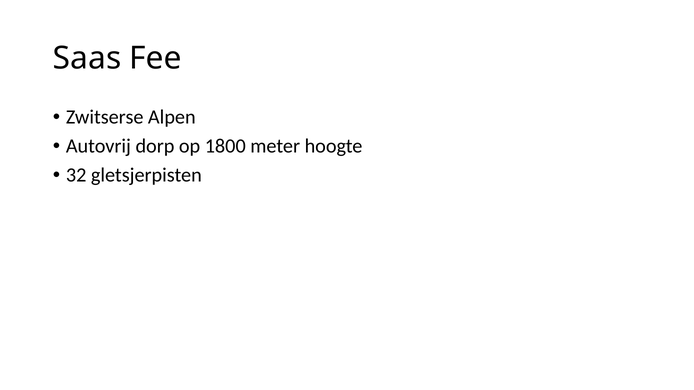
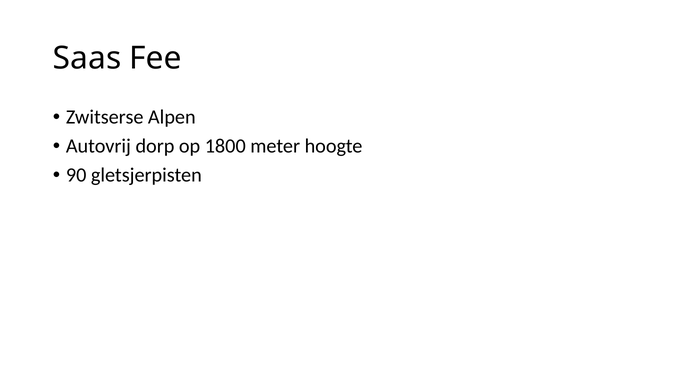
32: 32 -> 90
